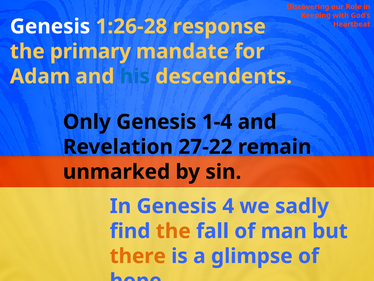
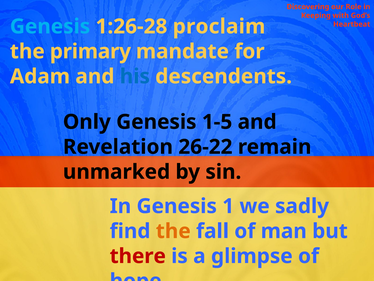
Genesis at (50, 26) colour: white -> light blue
response: response -> proclaim
1-4: 1-4 -> 1-5
27-22: 27-22 -> 26-22
4: 4 -> 1
there colour: orange -> red
